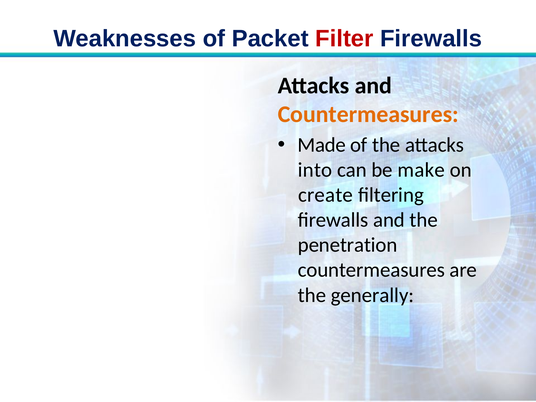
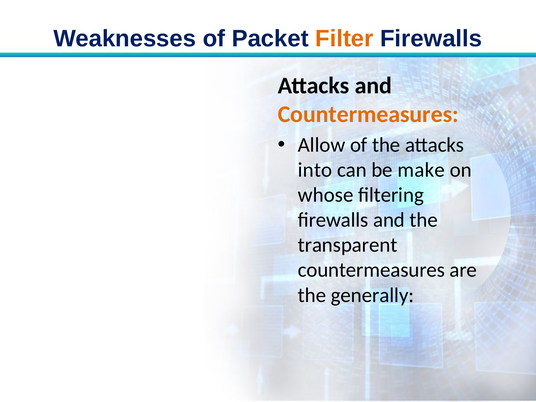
Filter colour: red -> orange
Made: Made -> Allow
create: create -> whose
penetration: penetration -> transparent
